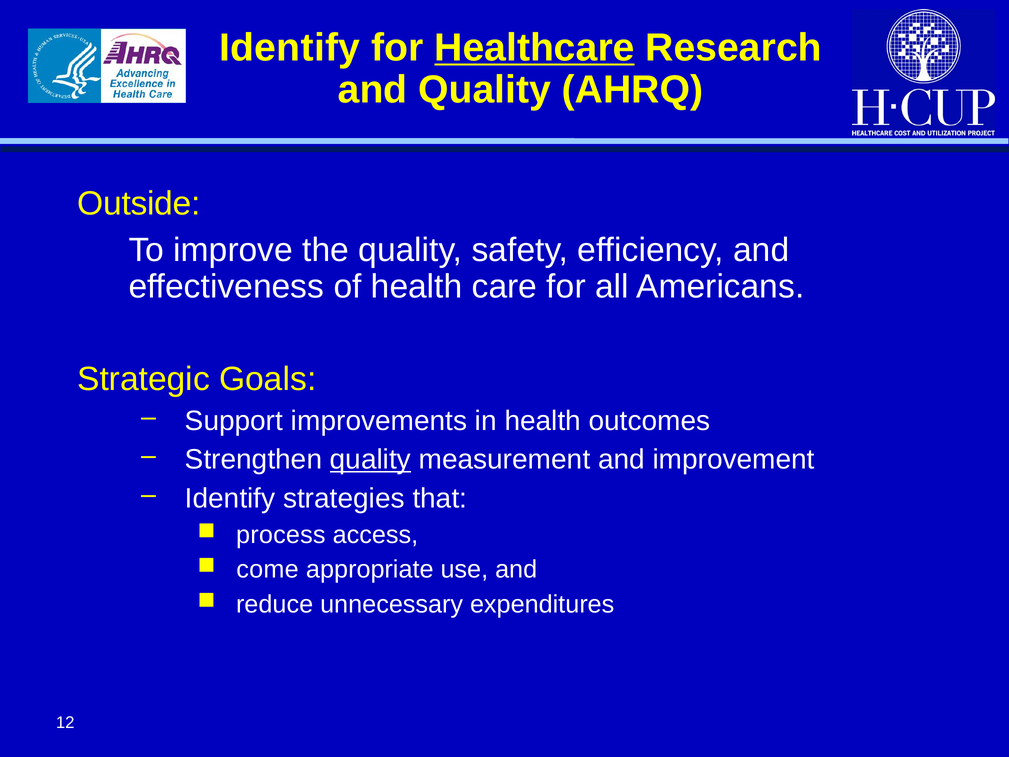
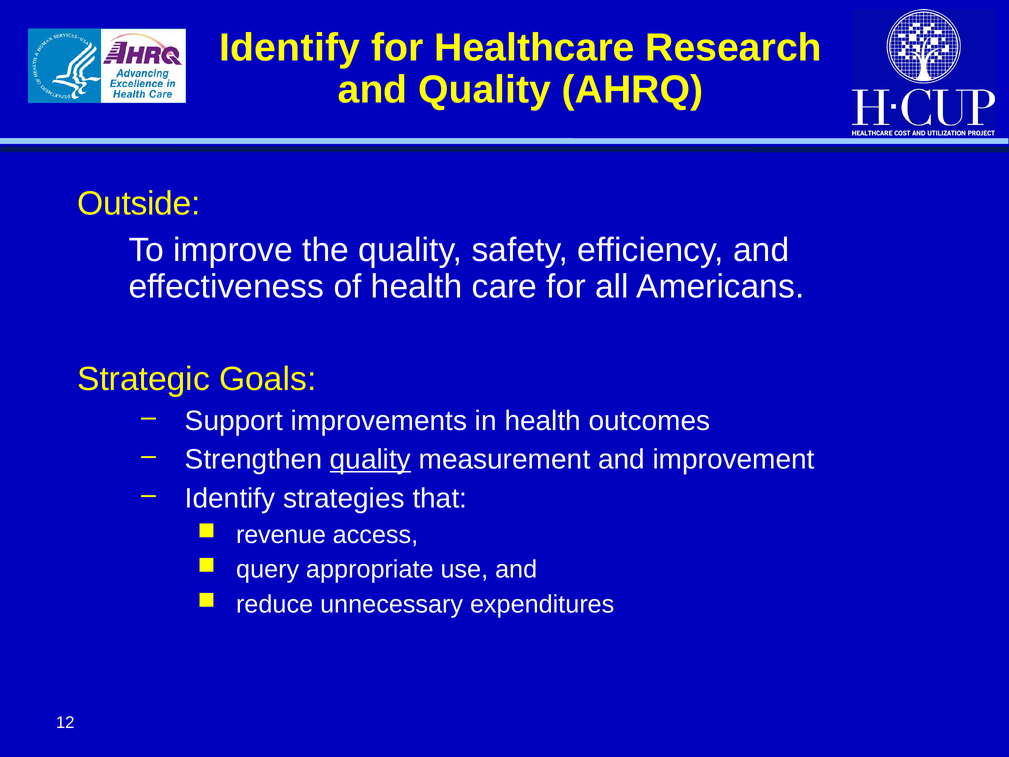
Healthcare underline: present -> none
process: process -> revenue
come: come -> query
